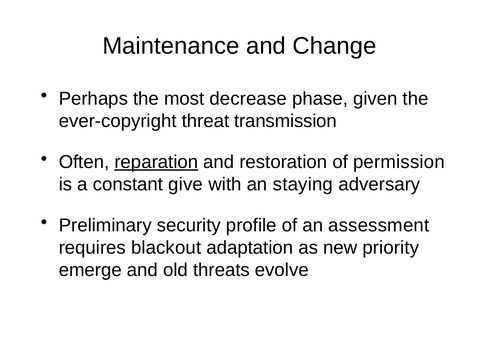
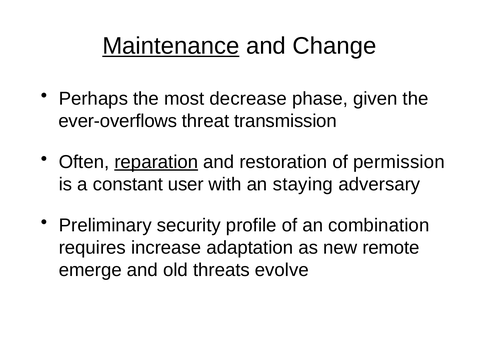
Maintenance underline: none -> present
ever-copyright: ever-copyright -> ever-overflows
give: give -> user
assessment: assessment -> combination
blackout: blackout -> increase
priority: priority -> remote
